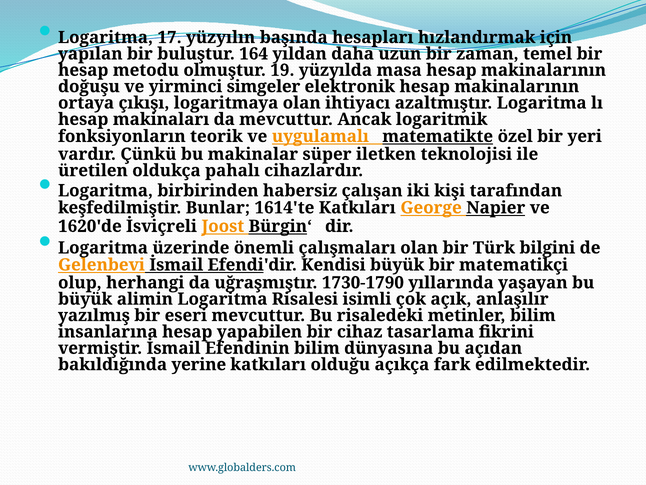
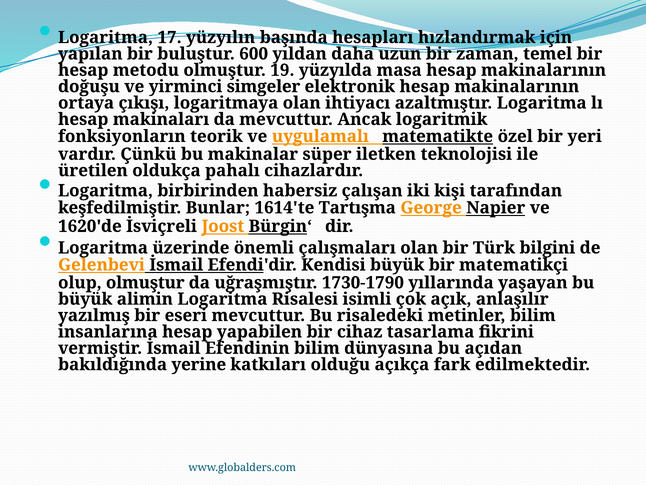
164: 164 -> 600
1614'te Katkıları: Katkıları -> Tartışma
olup herhangi: herhangi -> olmuştur
